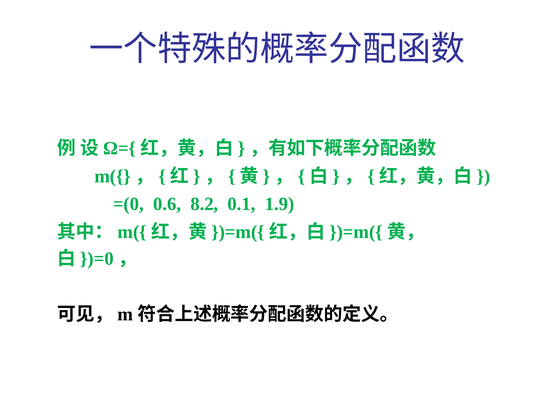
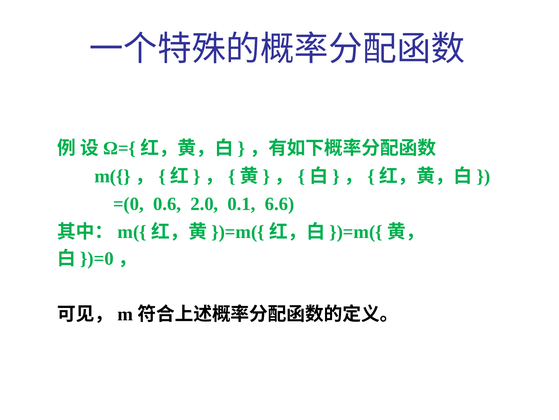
8.2: 8.2 -> 2.0
1.9: 1.9 -> 6.6
